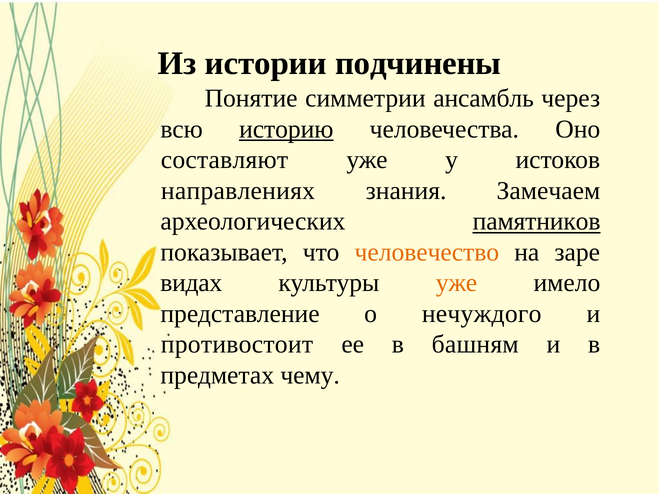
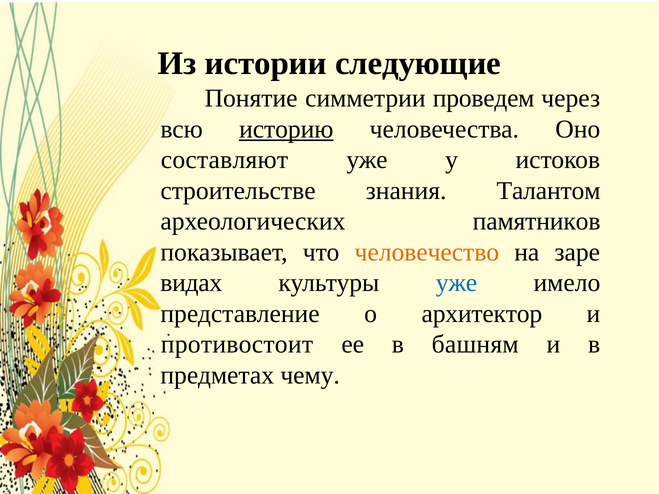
подчинены: подчинены -> следующие
ансамбль: ансамбль -> проведем
направлениях: направлениях -> строительстве
Замечаем: Замечаем -> Талантом
памятников underline: present -> none
уже at (457, 283) colour: orange -> blue
нечуждого: нечуждого -> архитектор
